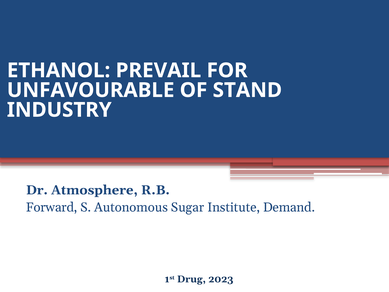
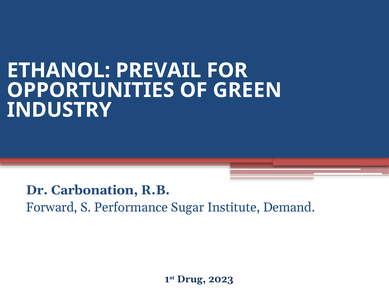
UNFAVOURABLE: UNFAVOURABLE -> OPPORTUNITIES
STAND: STAND -> GREEN
Atmosphere: Atmosphere -> Carbonation
Autonomous: Autonomous -> Performance
